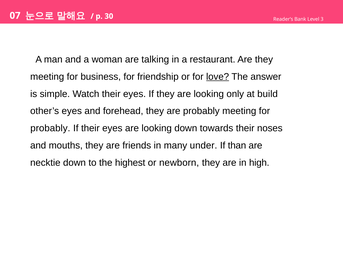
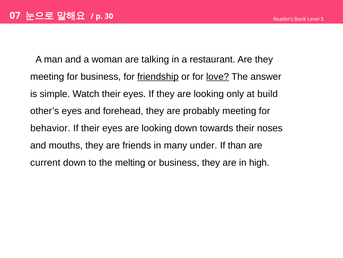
friendship underline: none -> present
probably at (50, 128): probably -> behavior
necktie: necktie -> current
highest: highest -> melting
or newborn: newborn -> business
